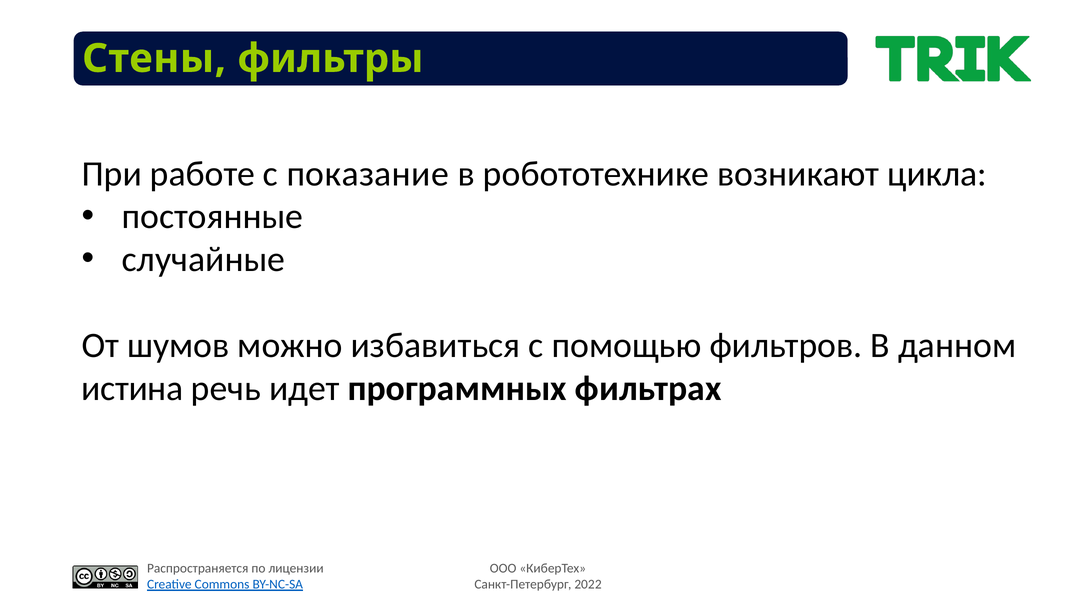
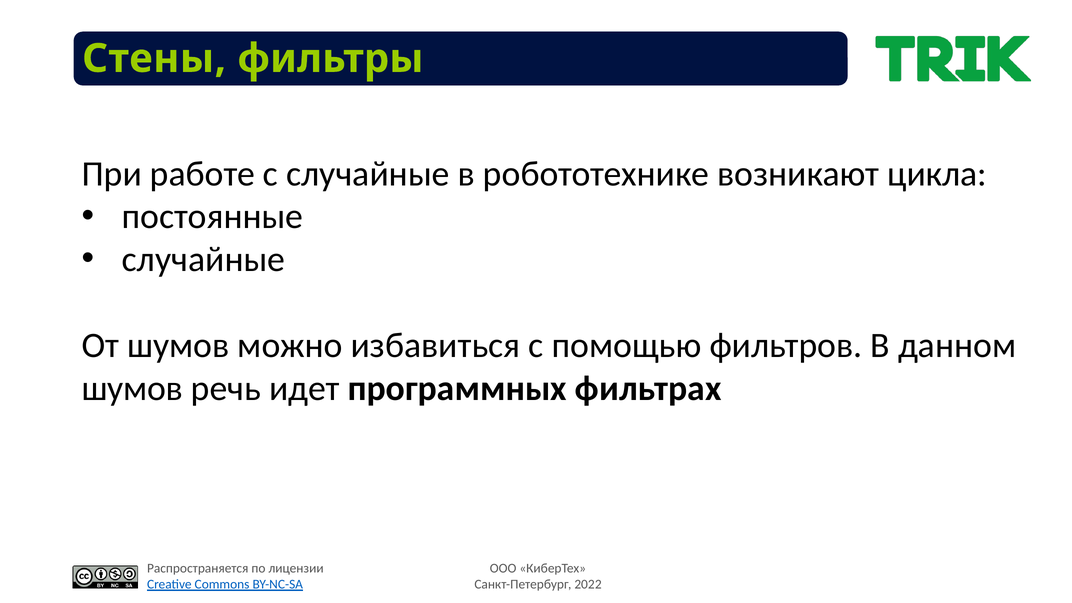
с показание: показание -> случайные
истина at (132, 388): истина -> шумов
